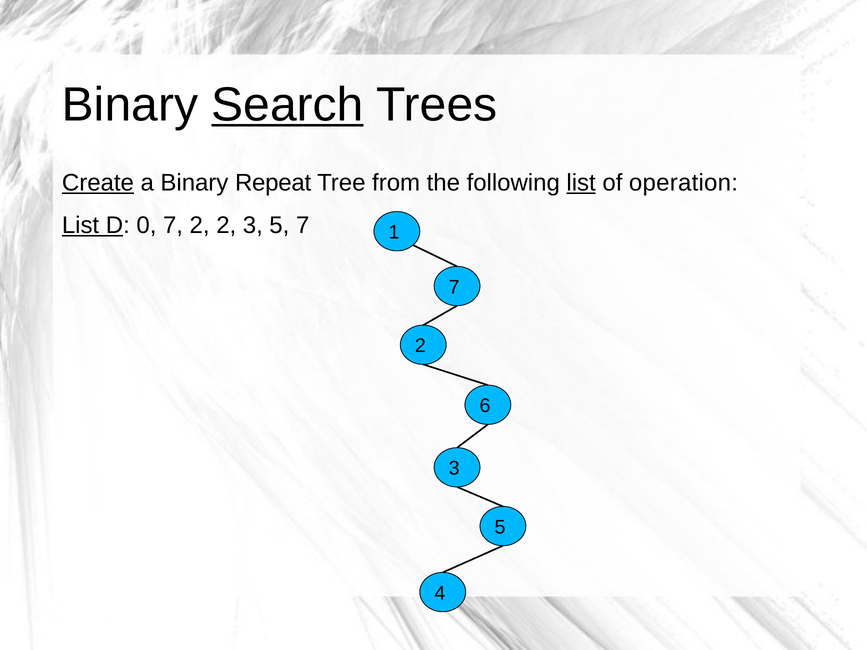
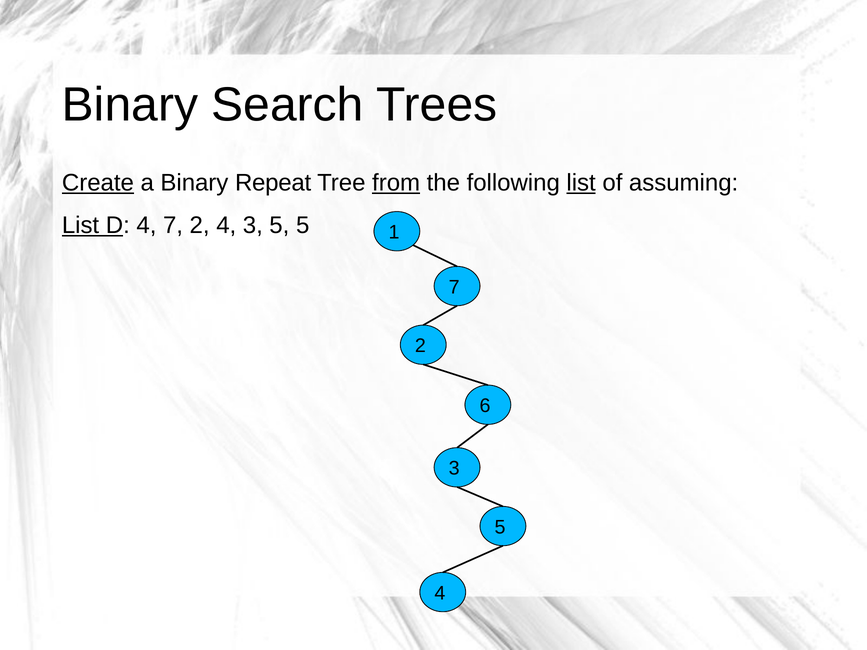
Search underline: present -> none
from underline: none -> present
operation: operation -> assuming
D 0: 0 -> 4
2 2: 2 -> 4
5 7: 7 -> 5
